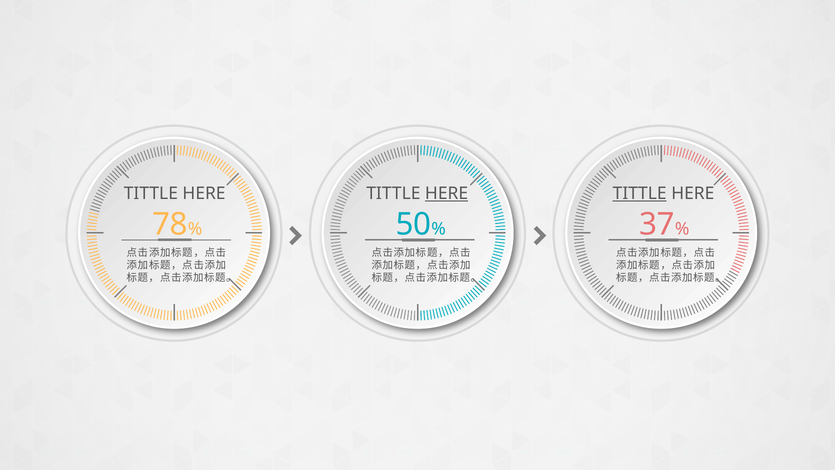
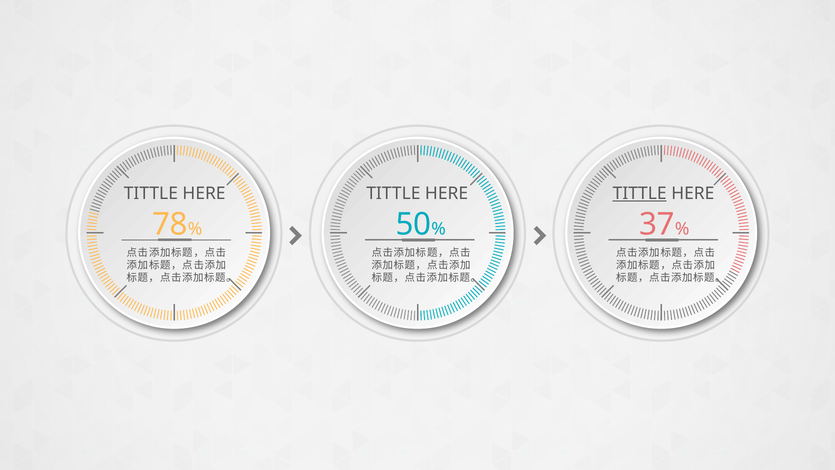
HERE at (447, 193) underline: present -> none
